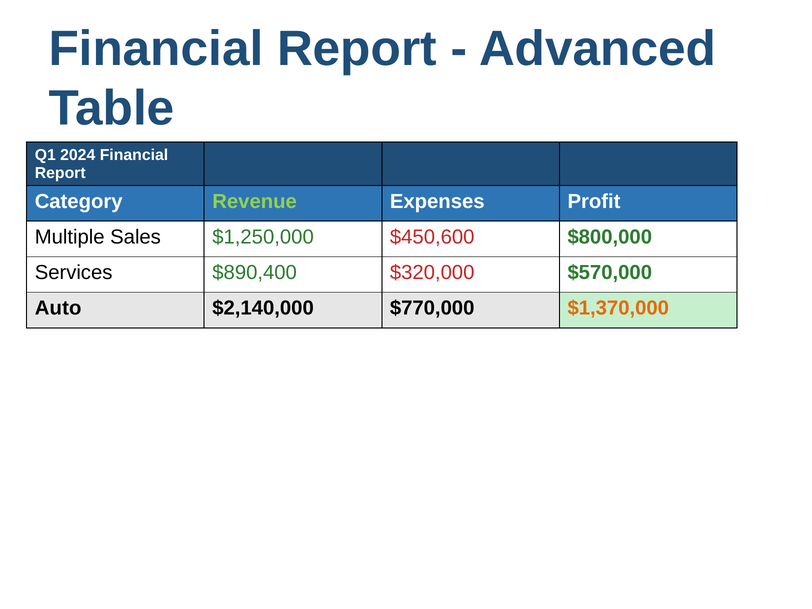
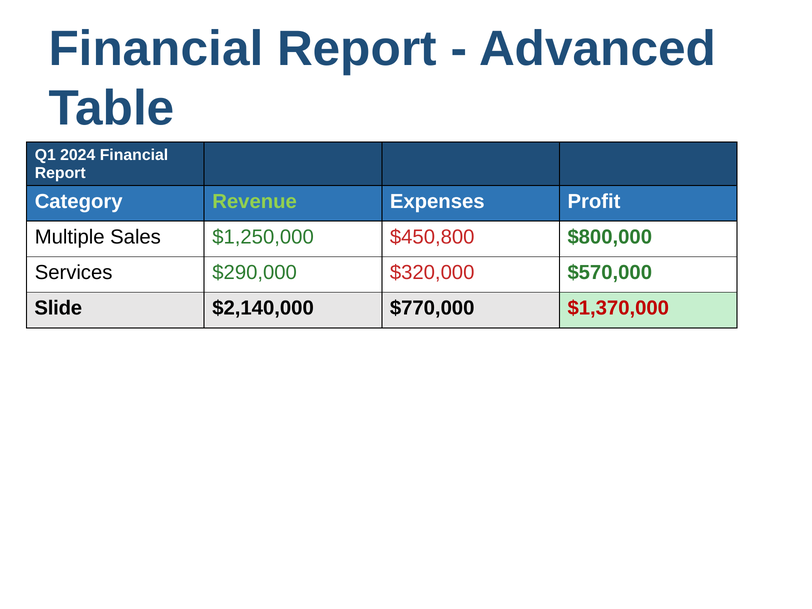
$450,600: $450,600 -> $450,800
$890,400: $890,400 -> $290,000
Auto: Auto -> Slide
$1,370,000 colour: orange -> red
